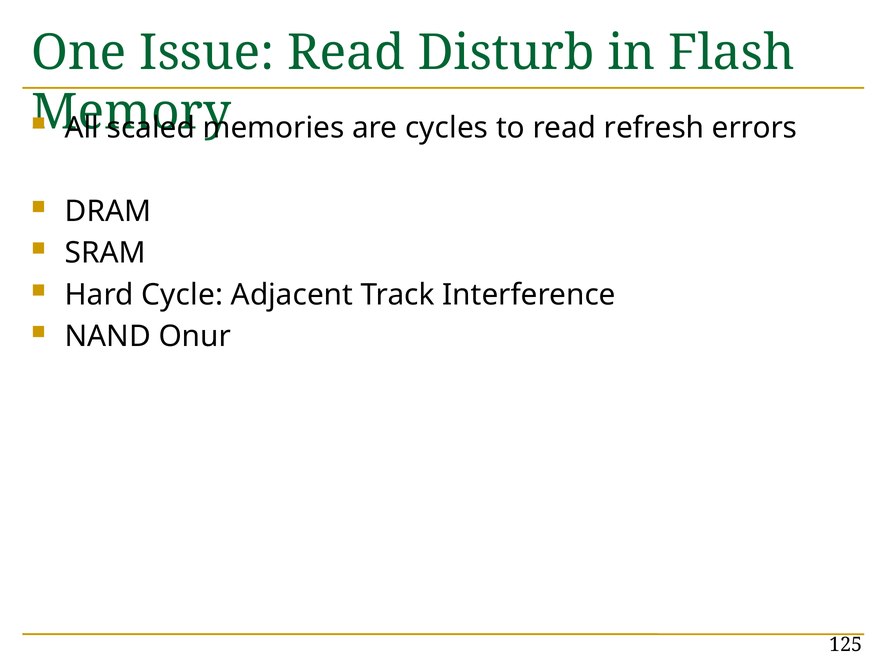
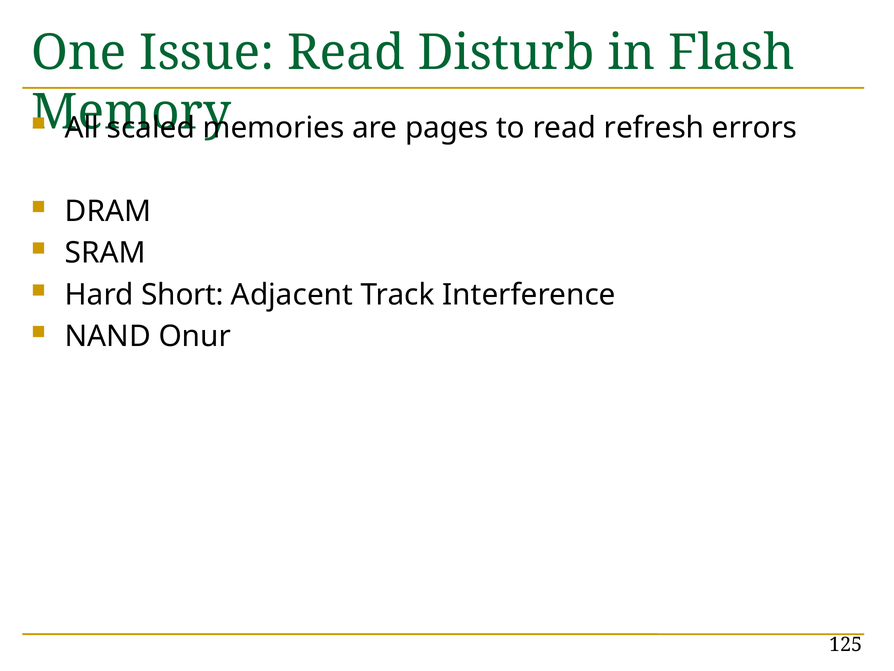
cycles: cycles -> pages
Cycle: Cycle -> Short
